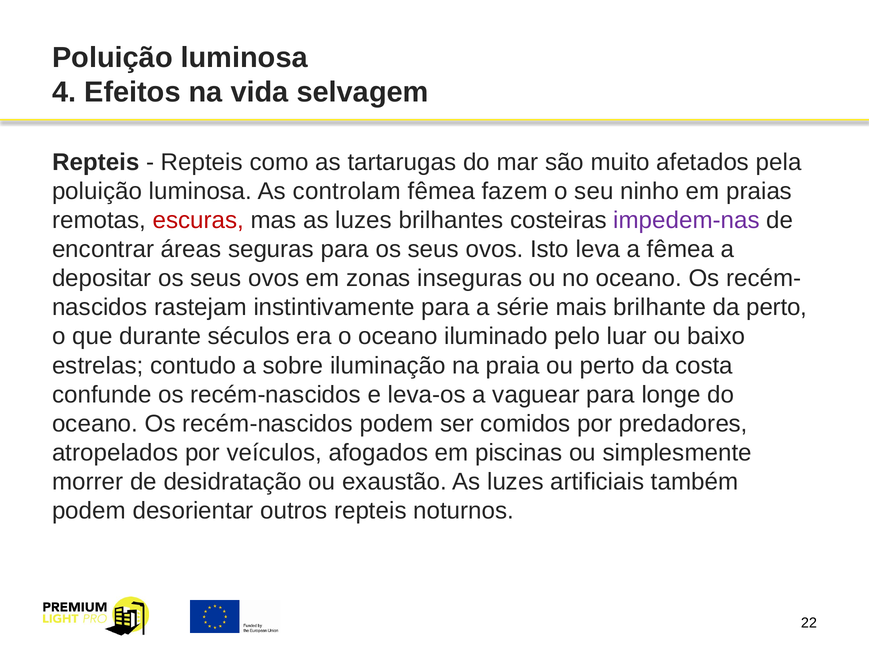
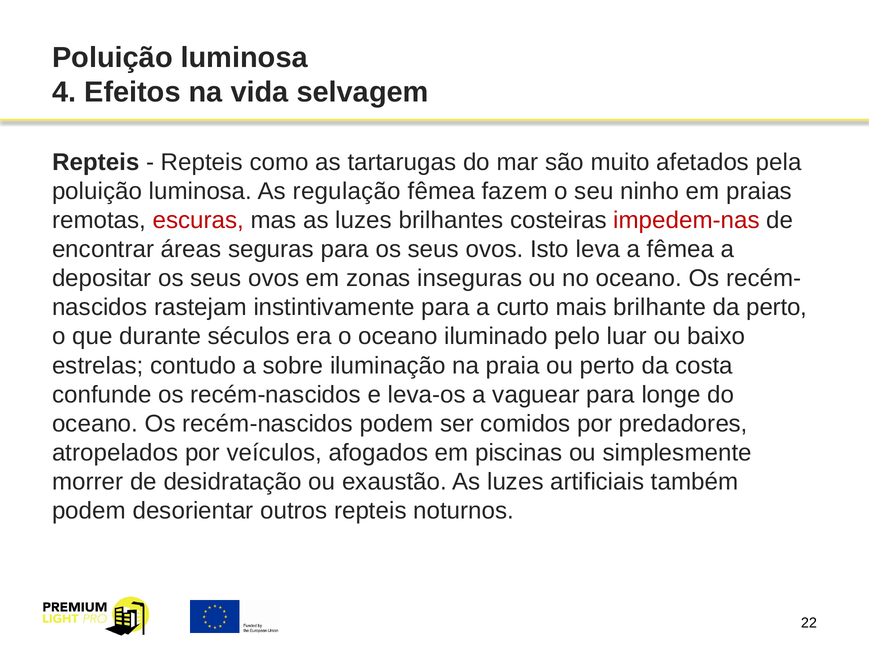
controlam: controlam -> regulação
impedem-nas colour: purple -> red
série: série -> curto
